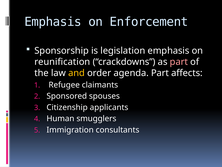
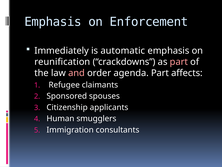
Sponsorship: Sponsorship -> Immediately
legislation: legislation -> automatic
and colour: yellow -> pink
